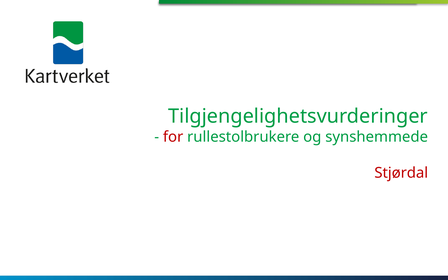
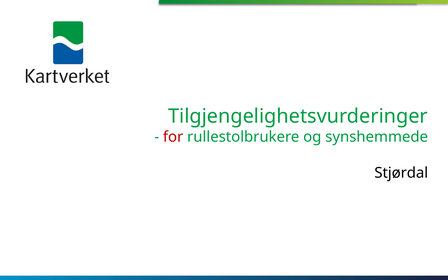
Stjørdal colour: red -> black
